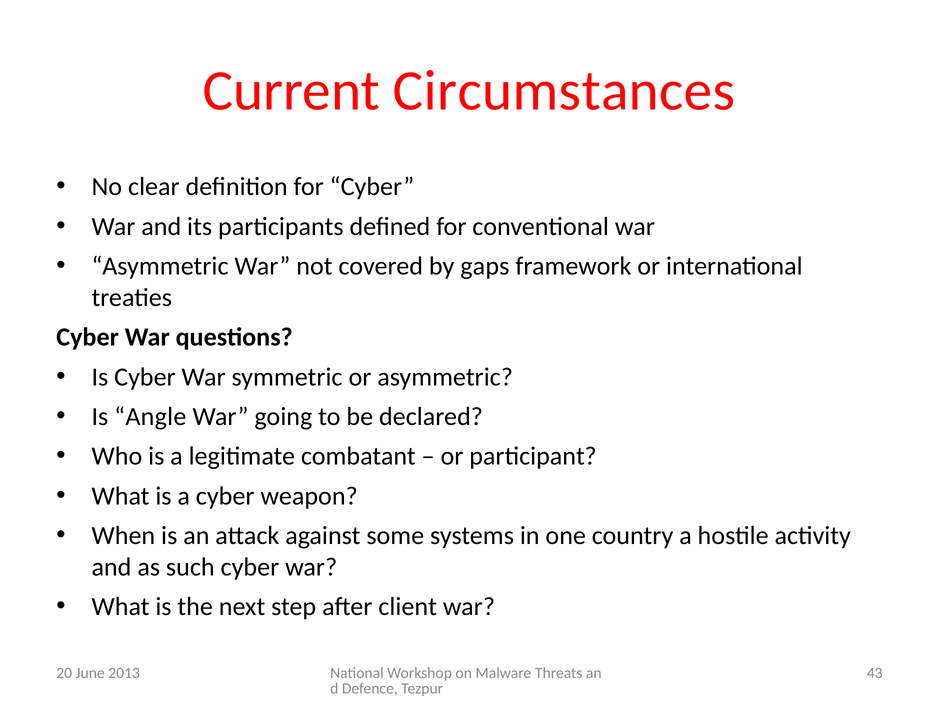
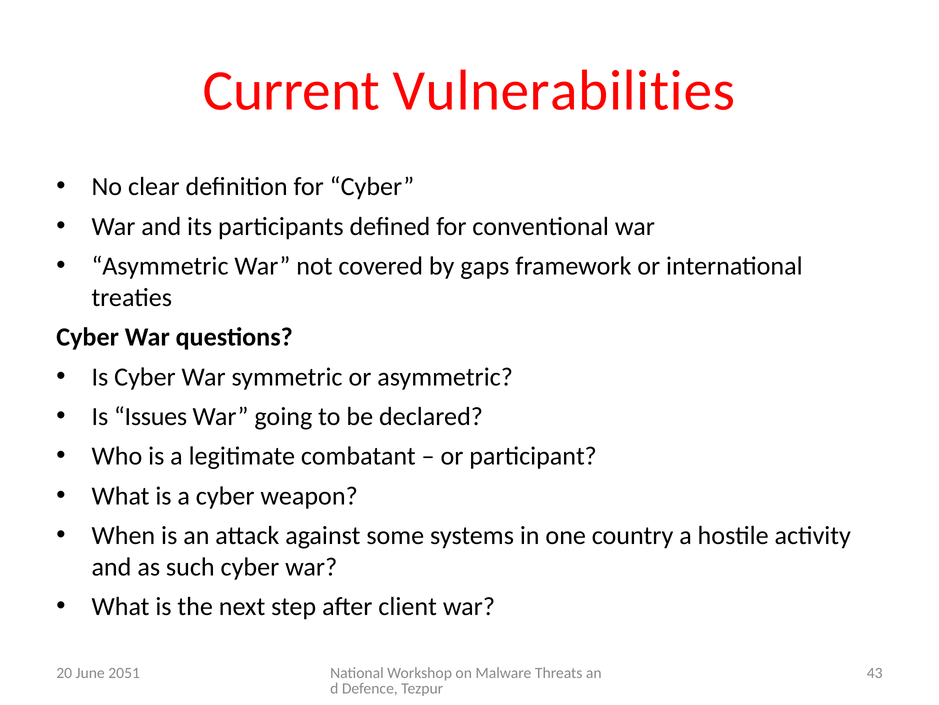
Circumstances: Circumstances -> Vulnerabilities
Angle: Angle -> Issues
2013: 2013 -> 2051
